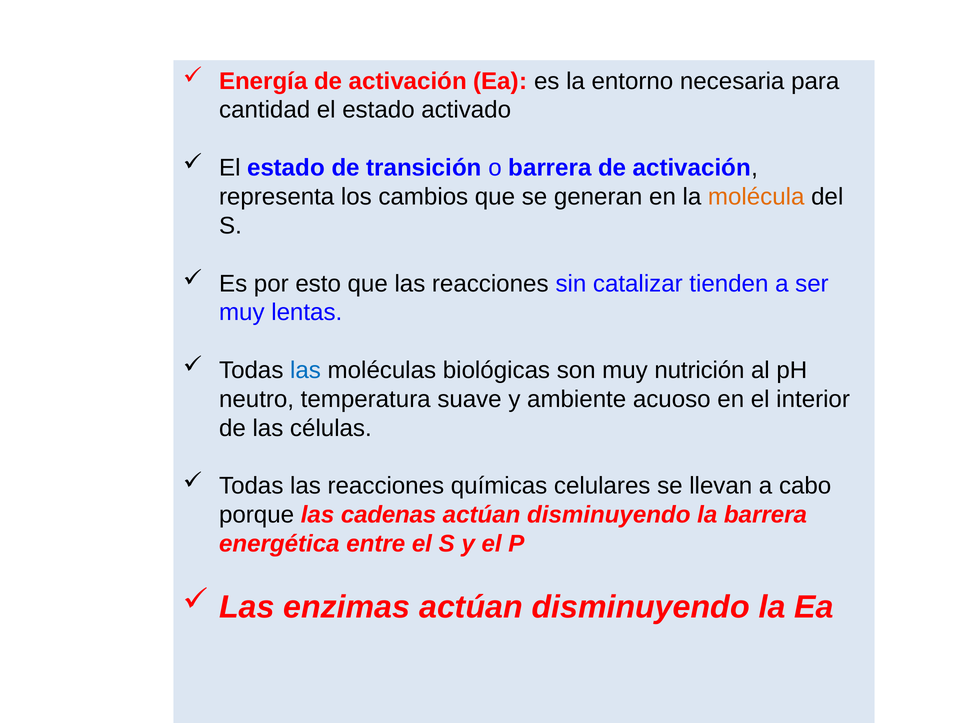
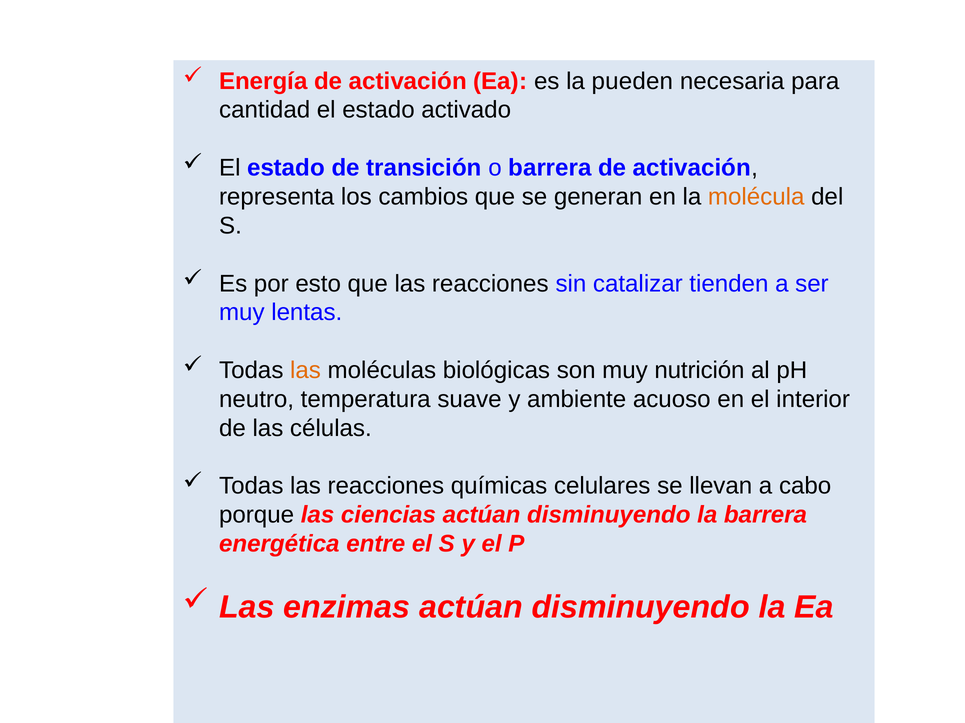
entorno: entorno -> pueden
las at (305, 371) colour: blue -> orange
cadenas: cadenas -> ciencias
